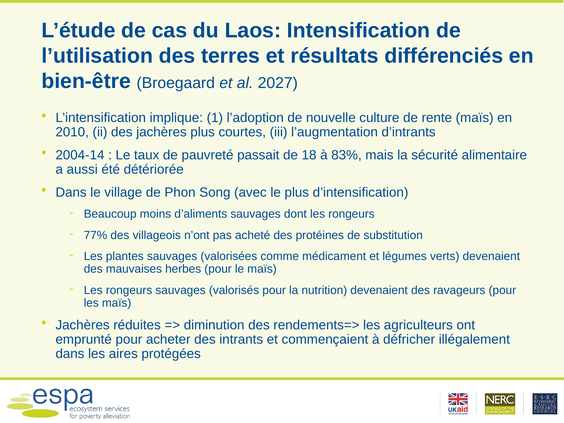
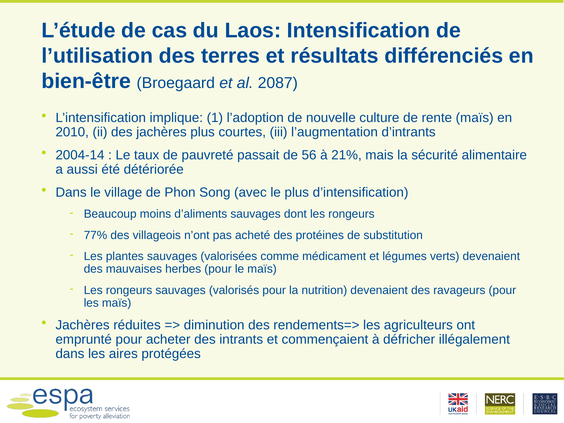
2027: 2027 -> 2087
18: 18 -> 56
83%: 83% -> 21%
